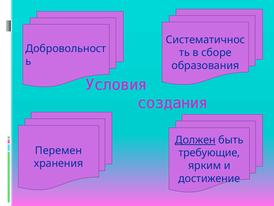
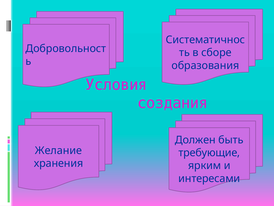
Должен underline: present -> none
Перемен: Перемен -> Желание
достижение: достижение -> интересами
